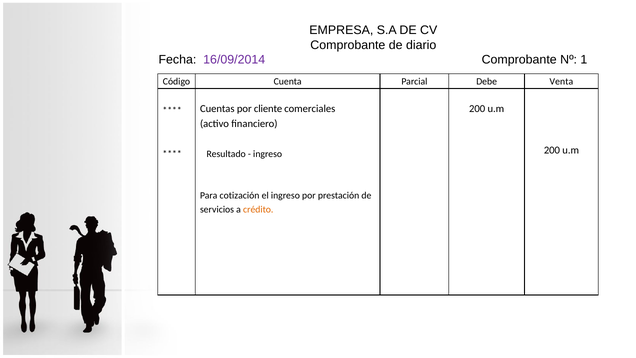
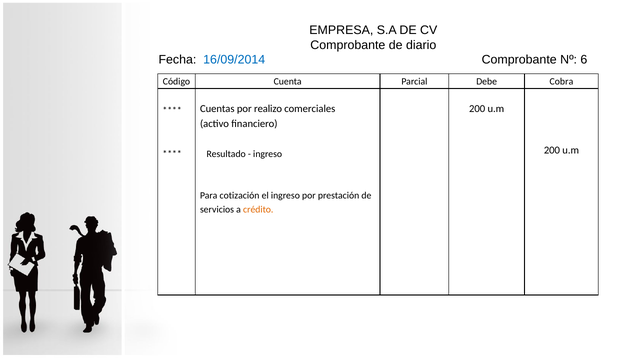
16/09/2014 colour: purple -> blue
1: 1 -> 6
Venta: Venta -> Cobra
cliente: cliente -> realizo
